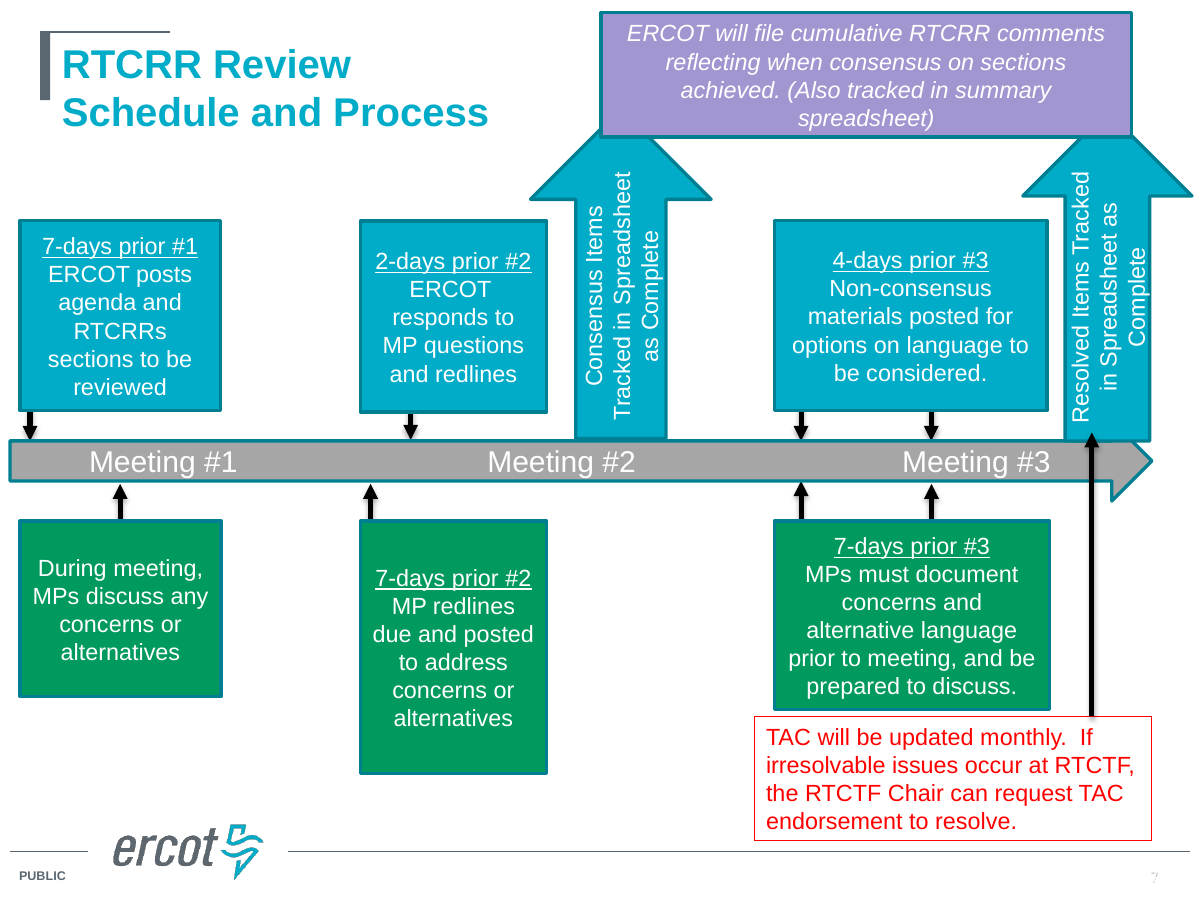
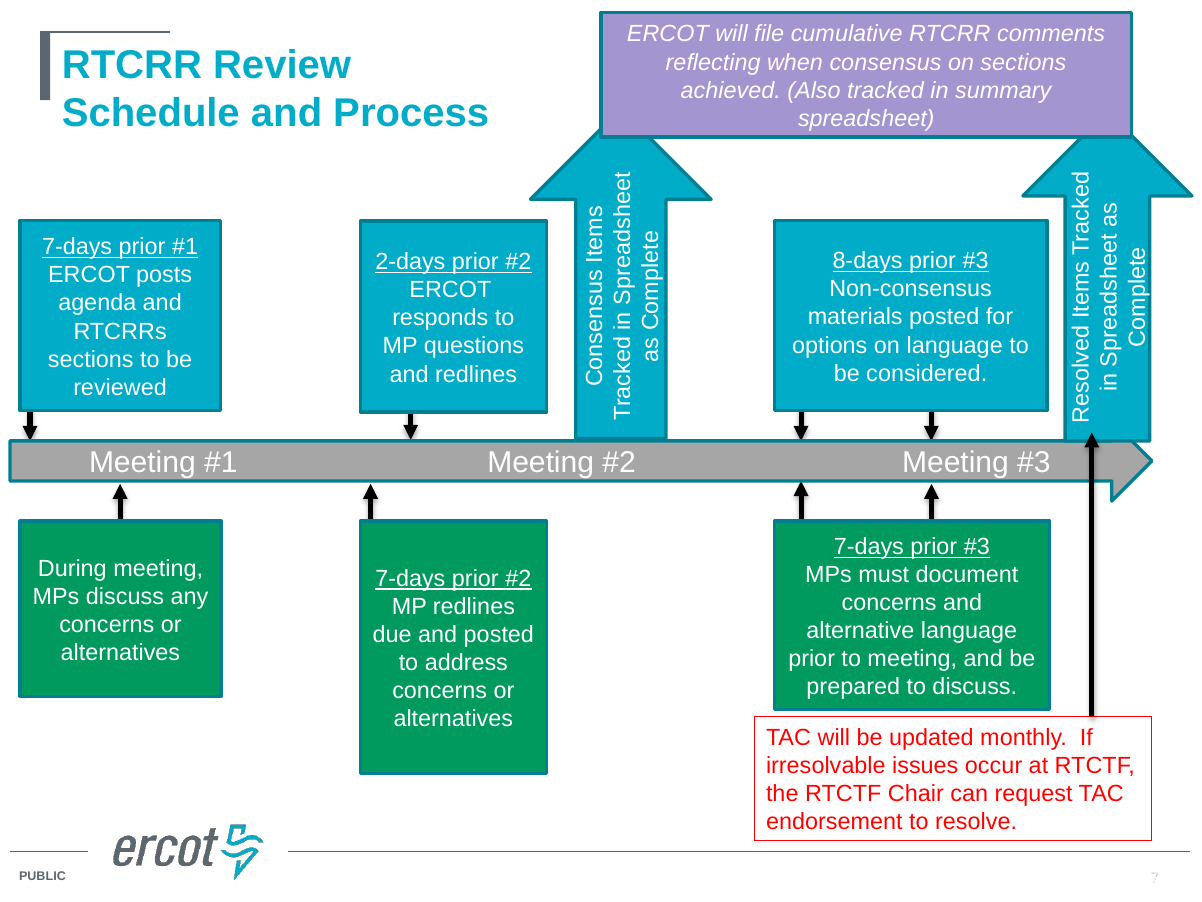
4-days: 4-days -> 8-days
